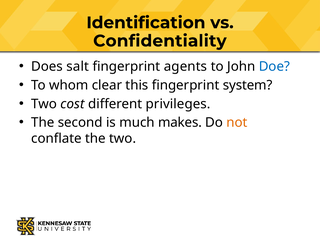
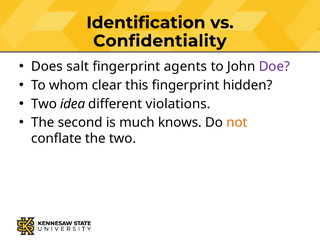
Doe colour: blue -> purple
system: system -> hidden
cost: cost -> idea
privileges: privileges -> violations
makes: makes -> knows
